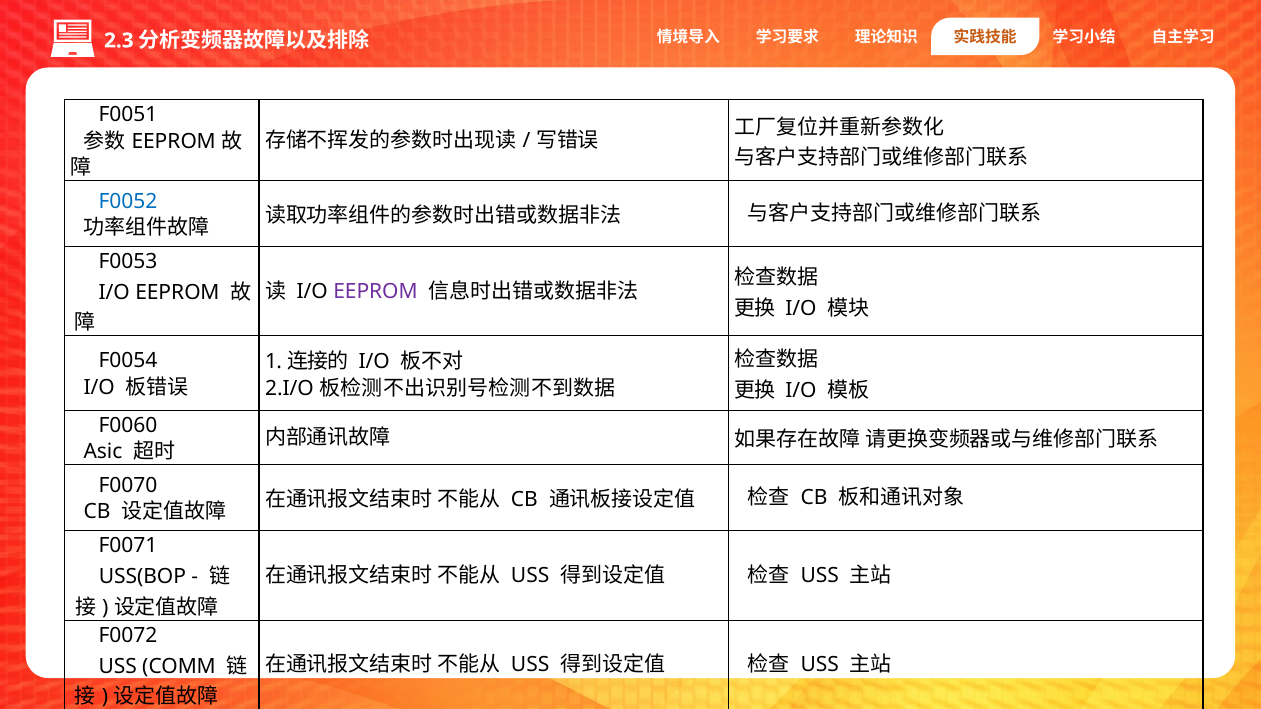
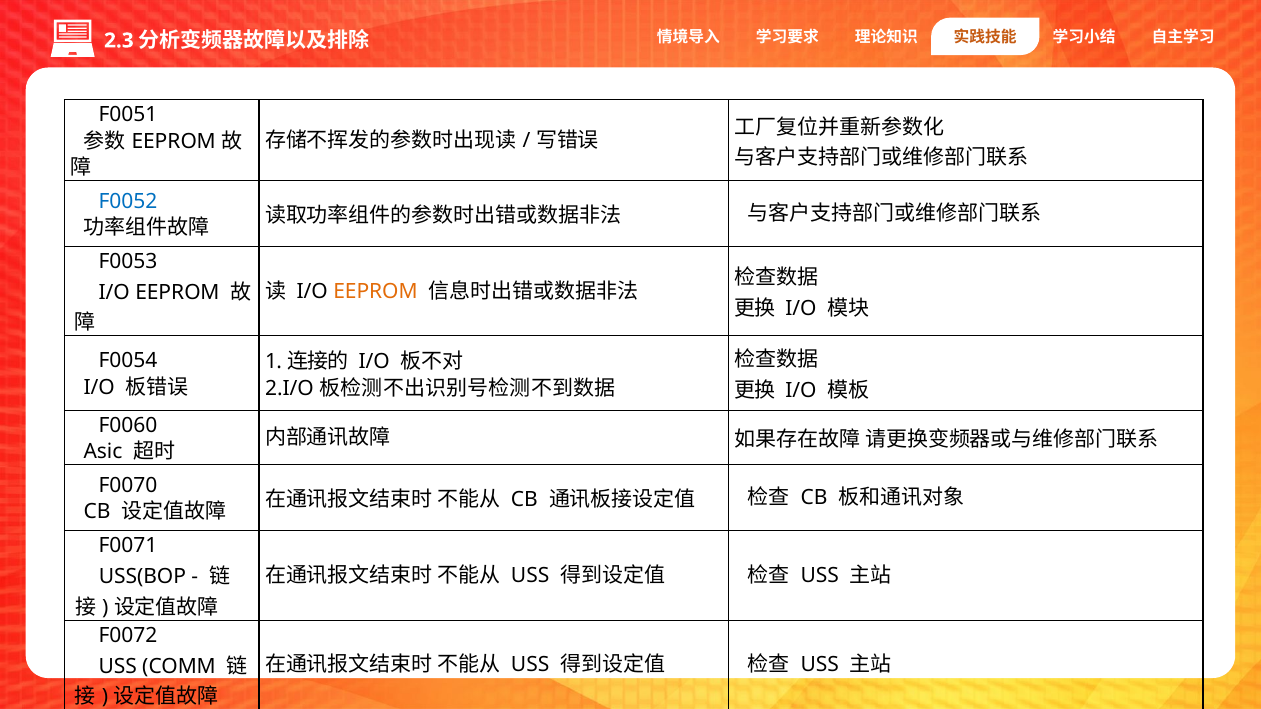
EEPROM at (375, 291) colour: purple -> orange
